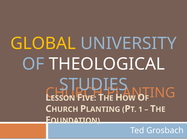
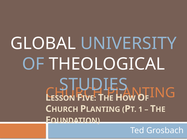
GLOBAL colour: yellow -> white
